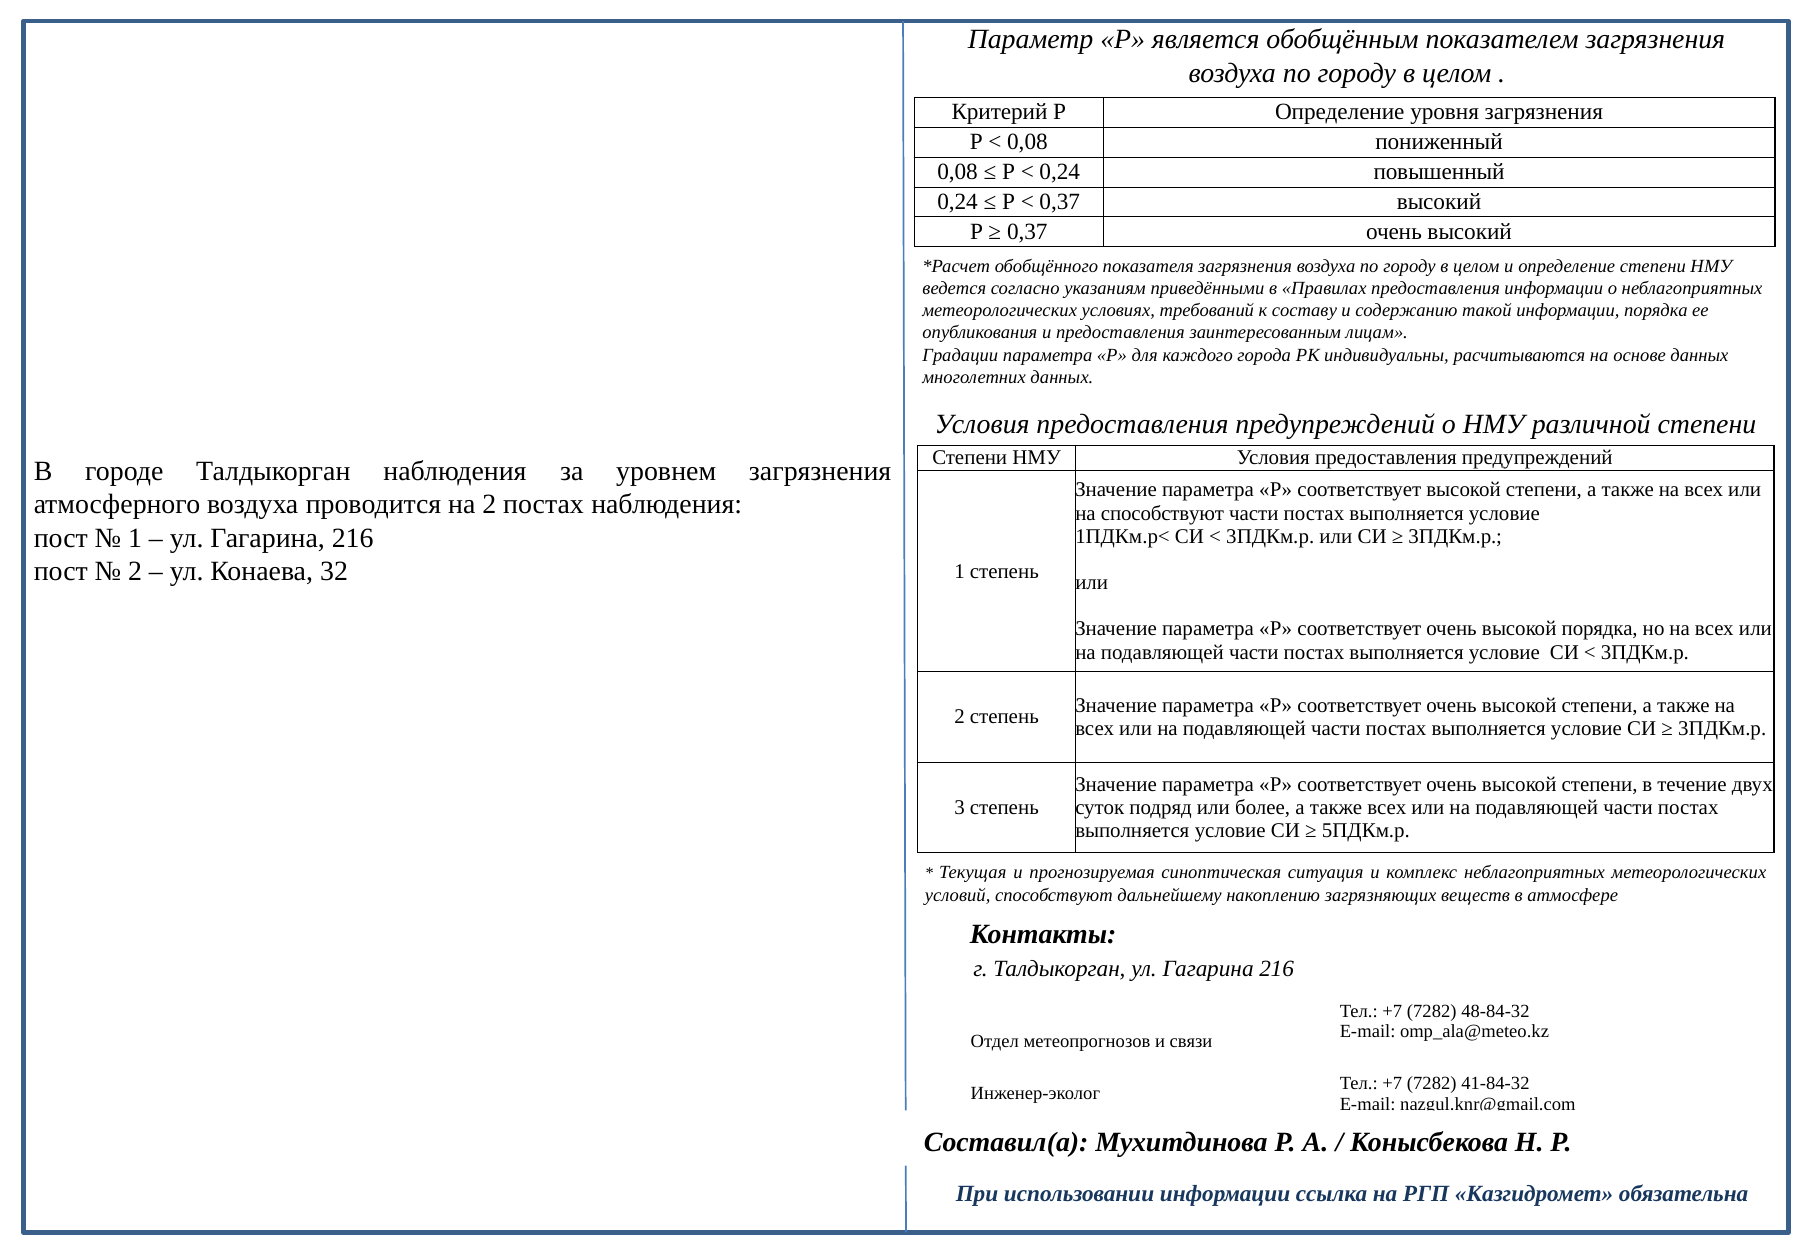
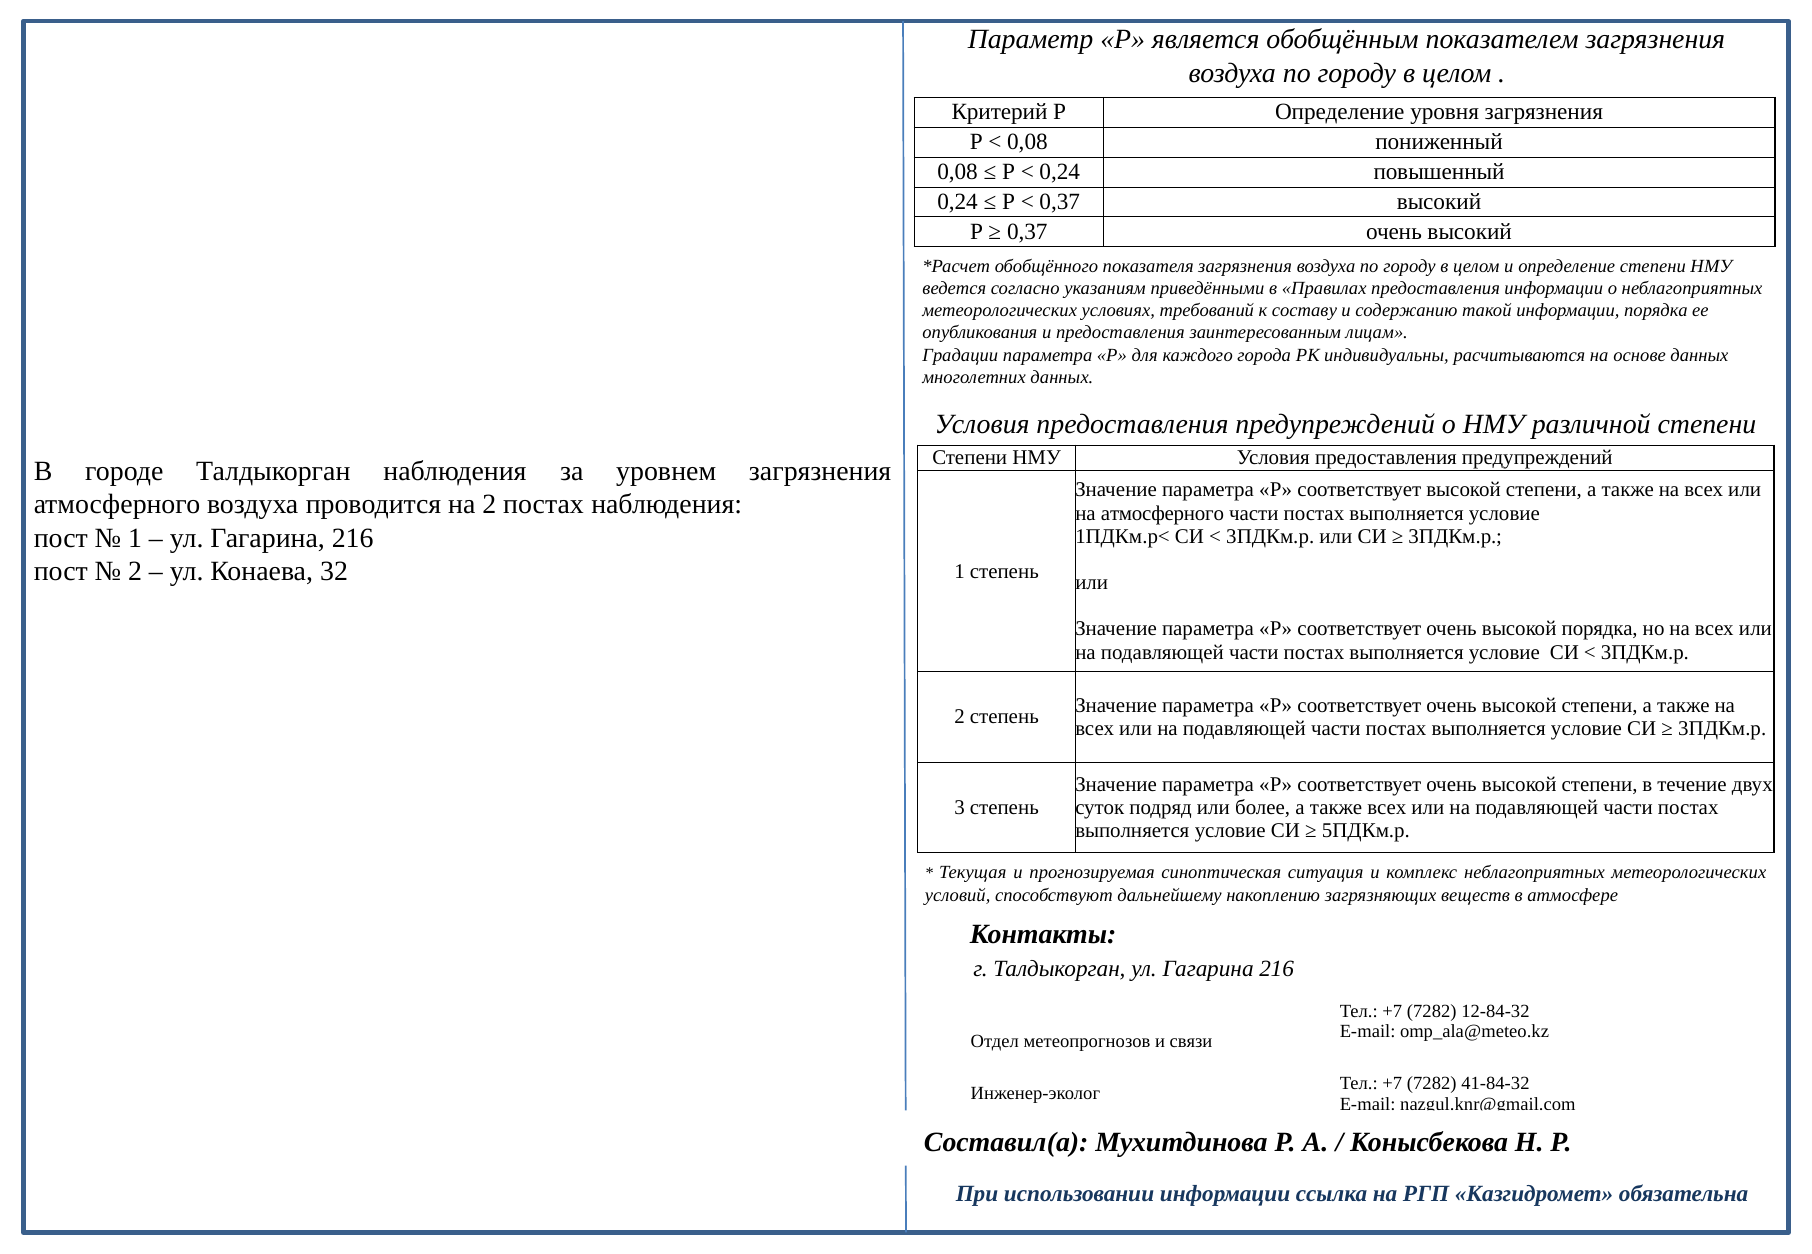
на способствуют: способствуют -> атмосферного
48-84-32: 48-84-32 -> 12-84-32
